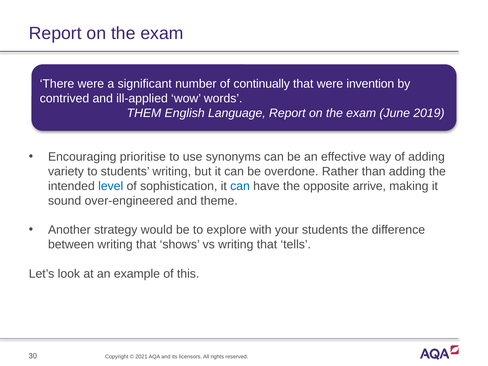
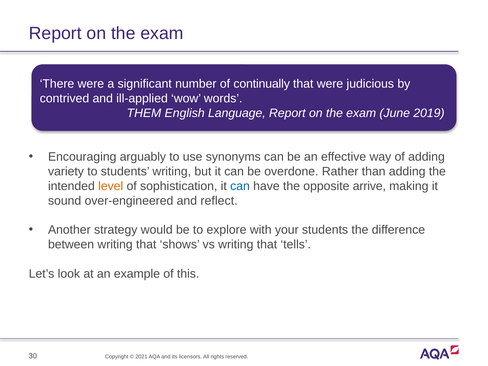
invention: invention -> judicious
prioritise: prioritise -> arguably
level colour: blue -> orange
theme: theme -> reflect
